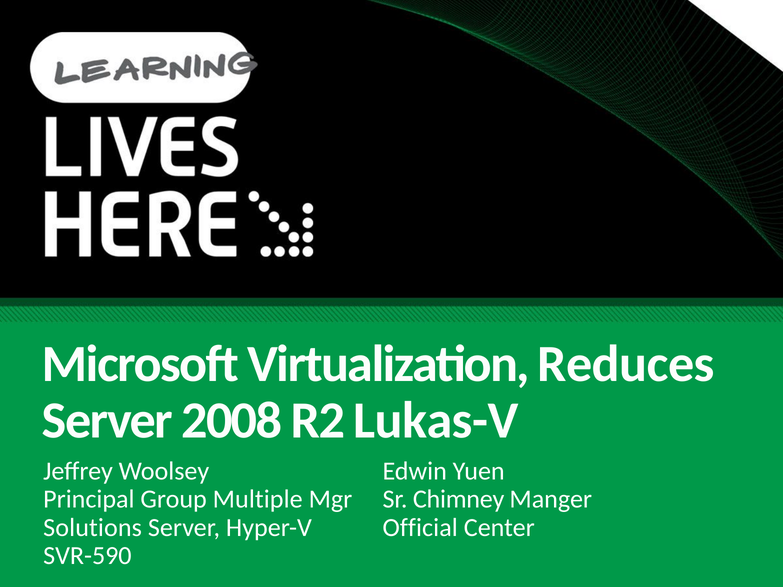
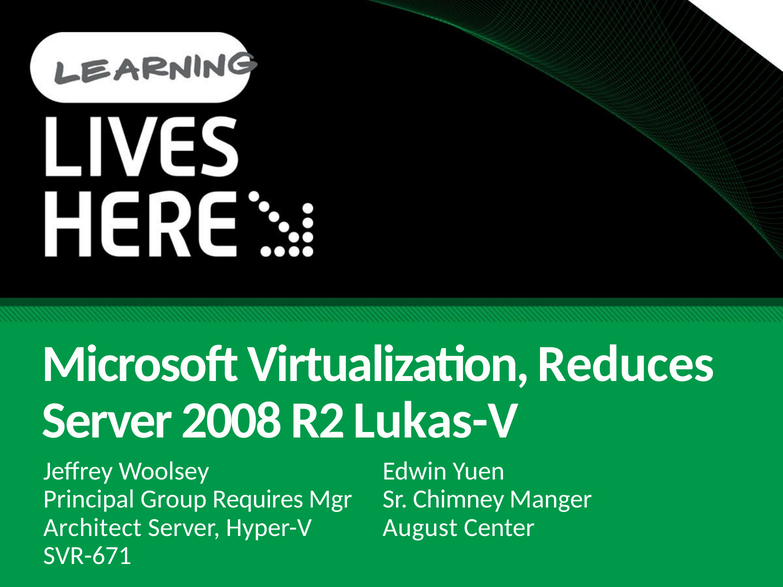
Multiple: Multiple -> Requires
Solutions: Solutions -> Architect
Official: Official -> August
SVR-590: SVR-590 -> SVR-671
